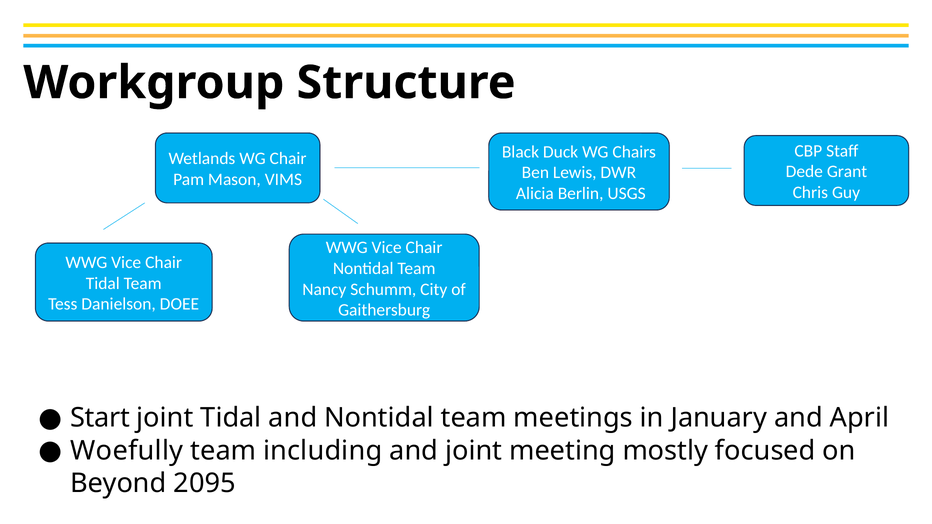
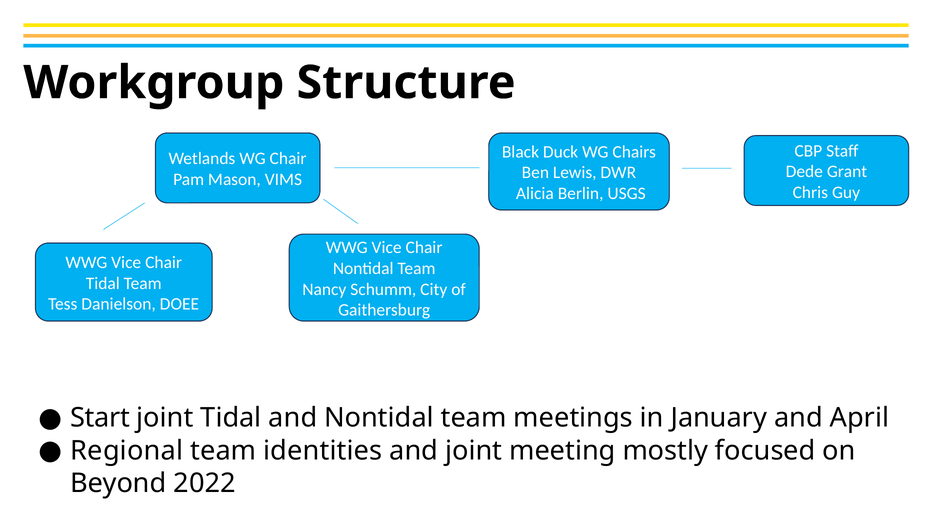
Woefully: Woefully -> Regional
including: including -> identities
2095: 2095 -> 2022
